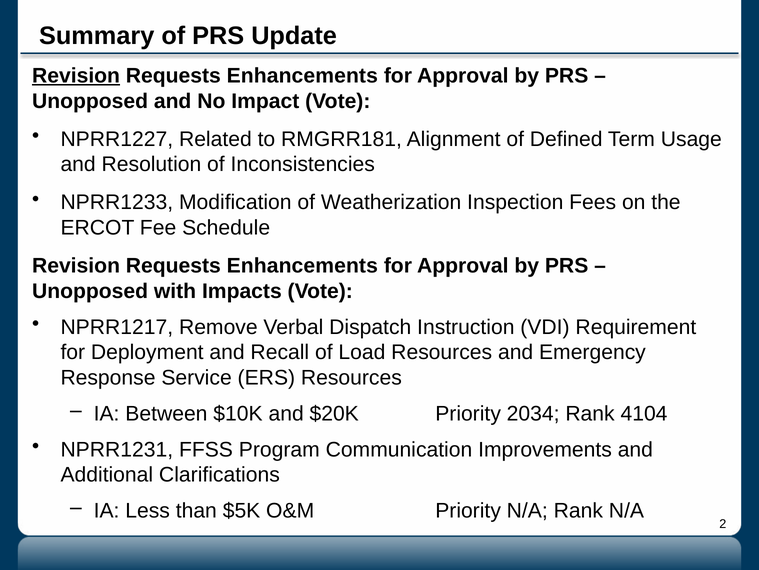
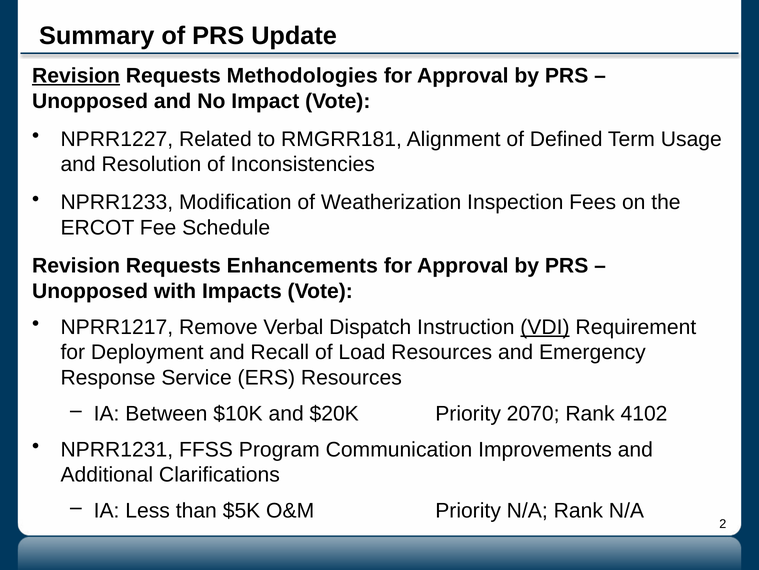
Enhancements at (302, 76): Enhancements -> Methodologies
VDI underline: none -> present
2034: 2034 -> 2070
4104: 4104 -> 4102
